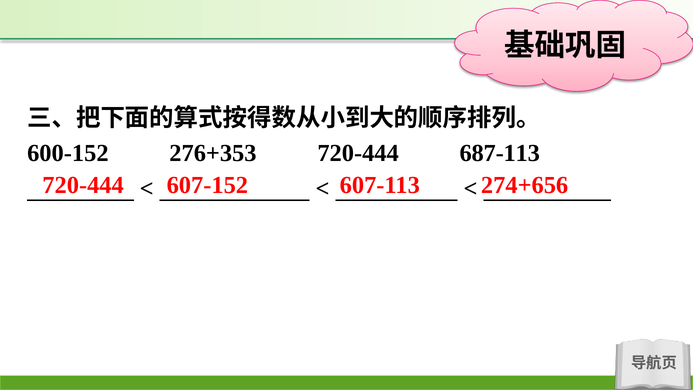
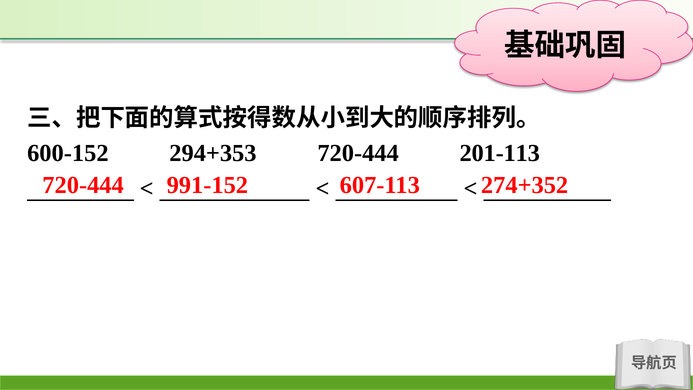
276+353: 276+353 -> 294+353
687-113: 687-113 -> 201-113
607-152: 607-152 -> 991-152
274+656: 274+656 -> 274+352
